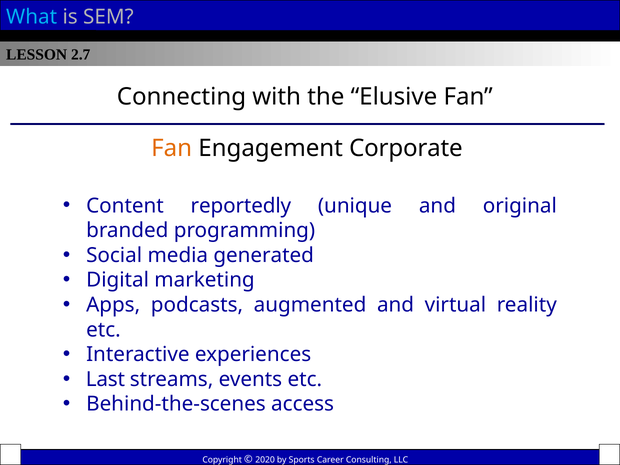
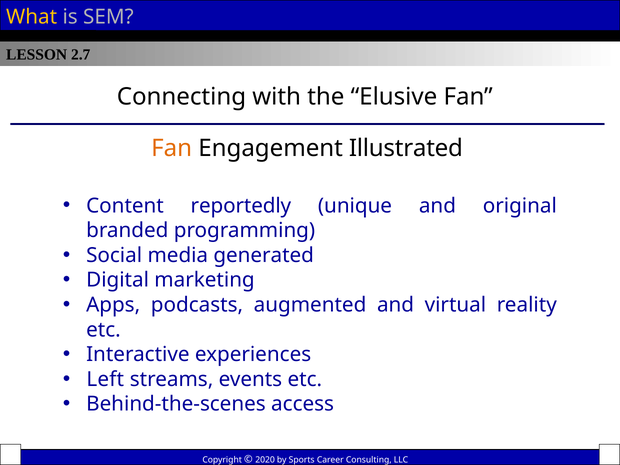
What colour: light blue -> yellow
Corporate: Corporate -> Illustrated
Last: Last -> Left
